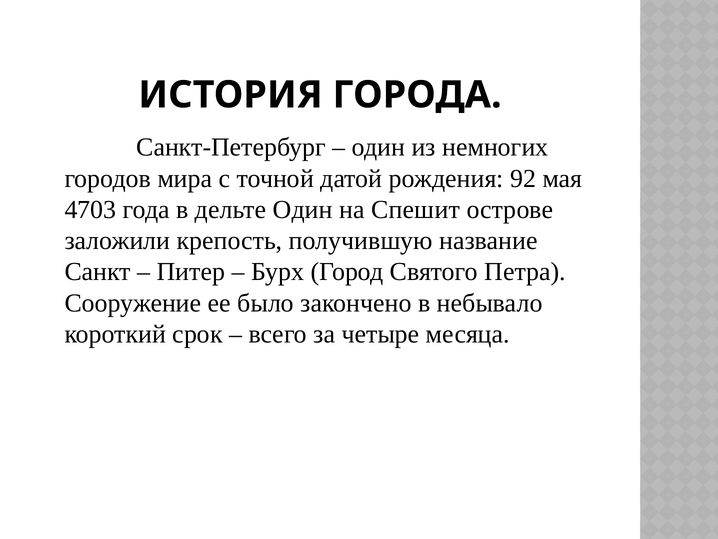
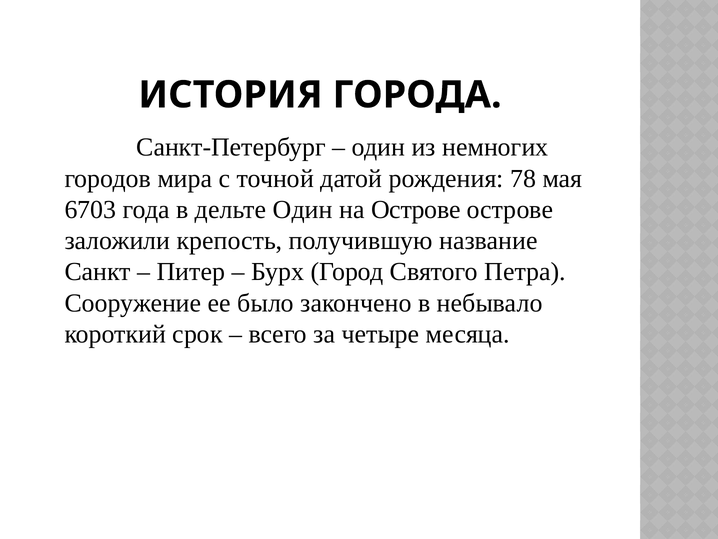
92: 92 -> 78
4703: 4703 -> 6703
на Спешит: Спешит -> Острове
